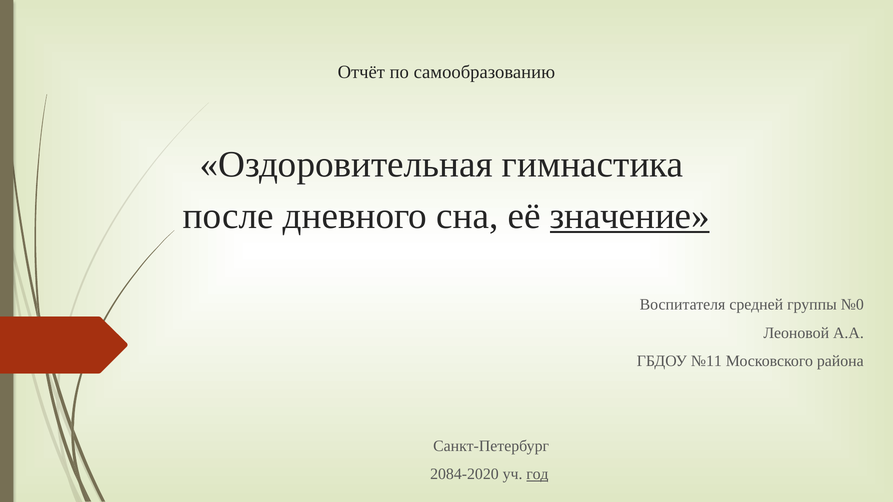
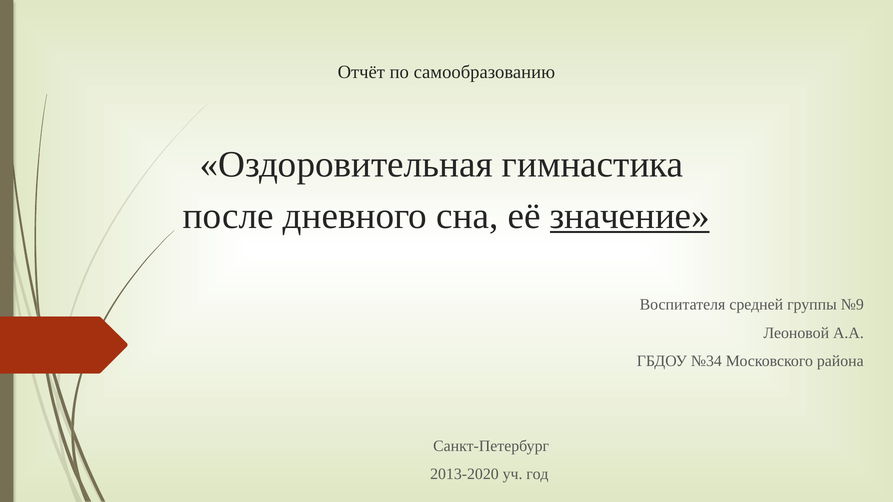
№0: №0 -> №9
№11: №11 -> №34
2084-2020: 2084-2020 -> 2013-2020
год underline: present -> none
